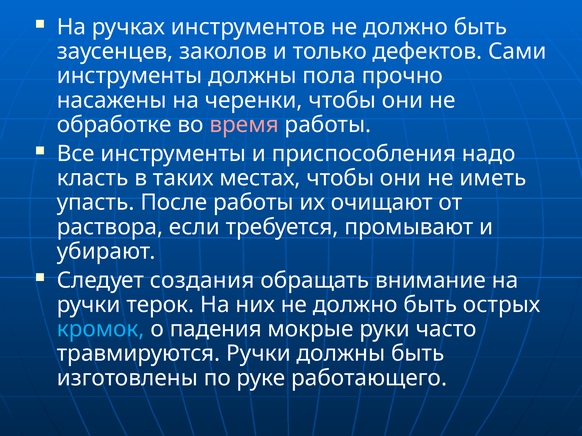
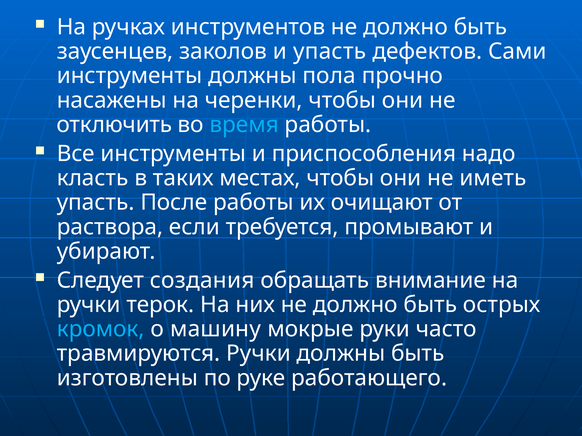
и только: только -> упасть
обработке: обработке -> отключить
время colour: pink -> light blue
падения: падения -> машину
